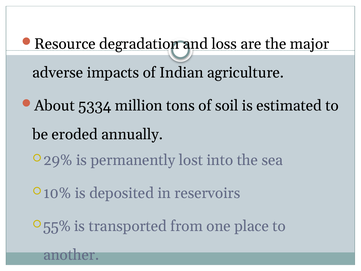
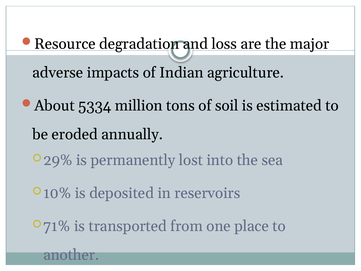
55%: 55% -> 71%
